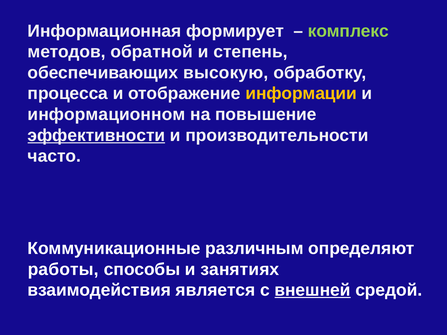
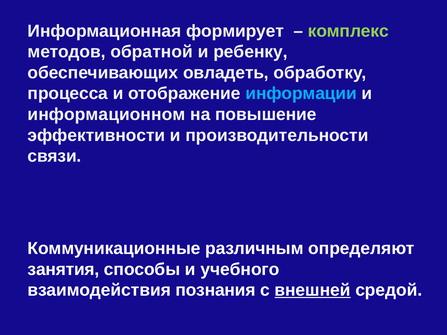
степень: степень -> ребенку
высокую: высокую -> овладеть
информации colour: yellow -> light blue
эффективности underline: present -> none
часто: часто -> связи
работы: работы -> занятия
занятиях: занятиях -> учебного
является: является -> познания
